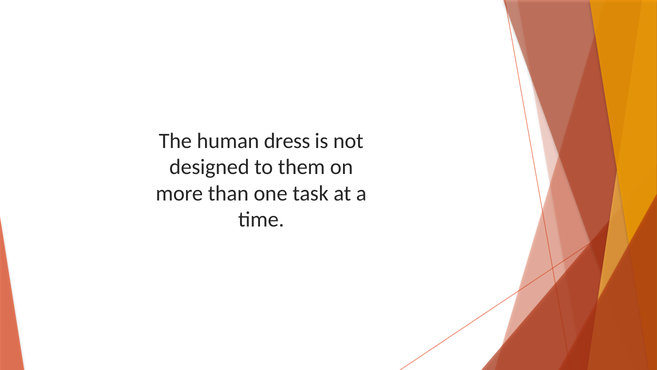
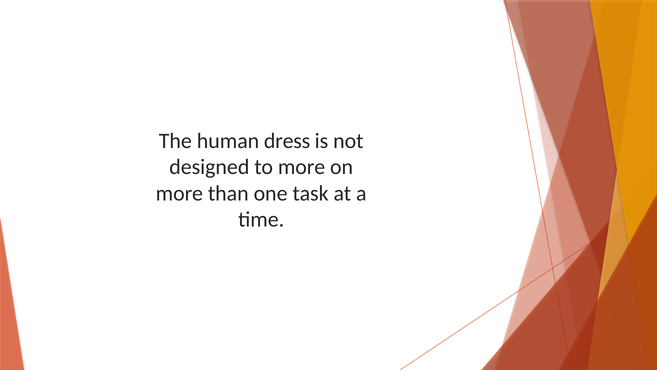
to them: them -> more
